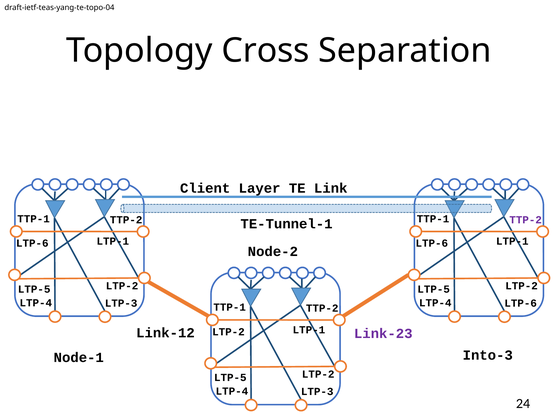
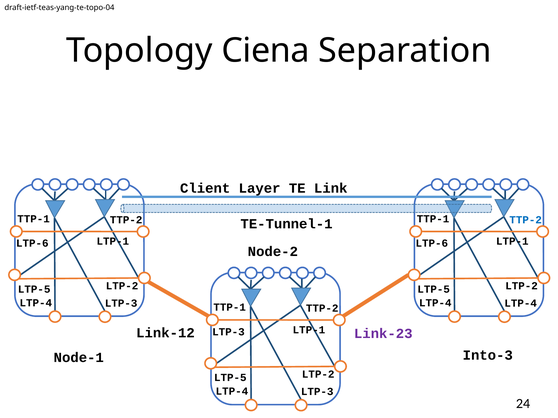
Cross: Cross -> Ciena
TTP-2 at (526, 220) colour: purple -> blue
LTP-4 LTP-6: LTP-6 -> LTP-4
LTP-2 at (228, 332): LTP-2 -> LTP-3
